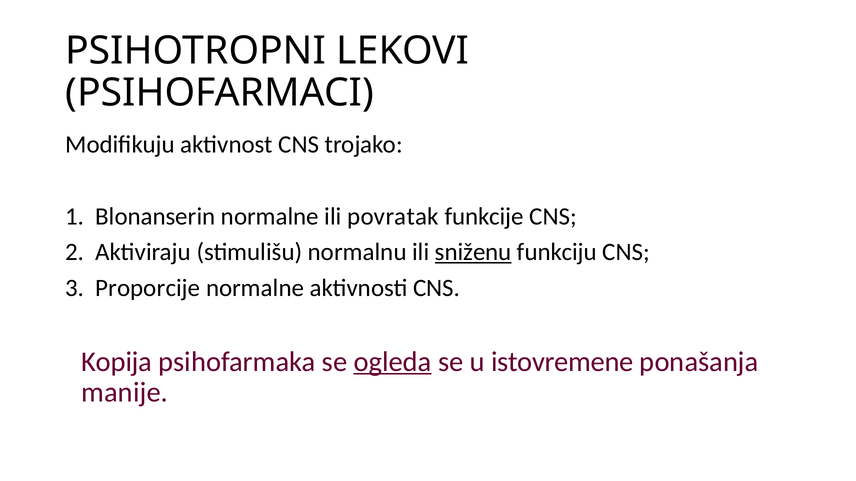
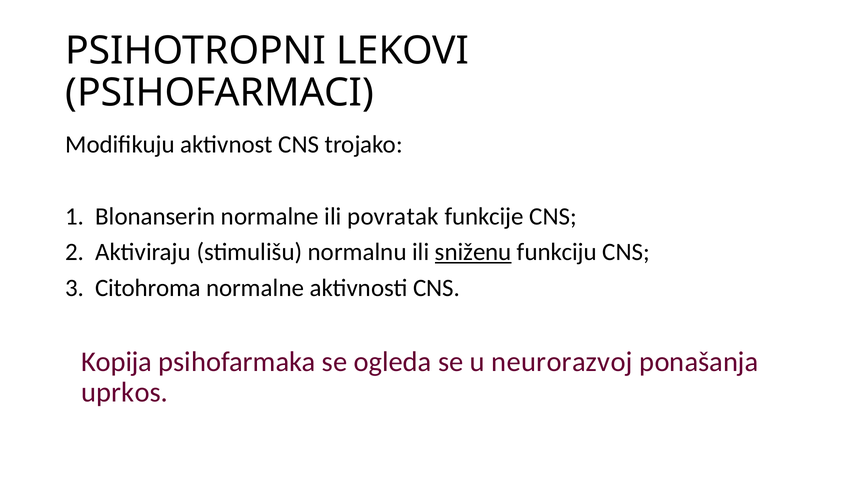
Proporcije: Proporcije -> Citohroma
ogleda underline: present -> none
istovremene: istovremene -> neurorazvoj
manije: manije -> uprkos
